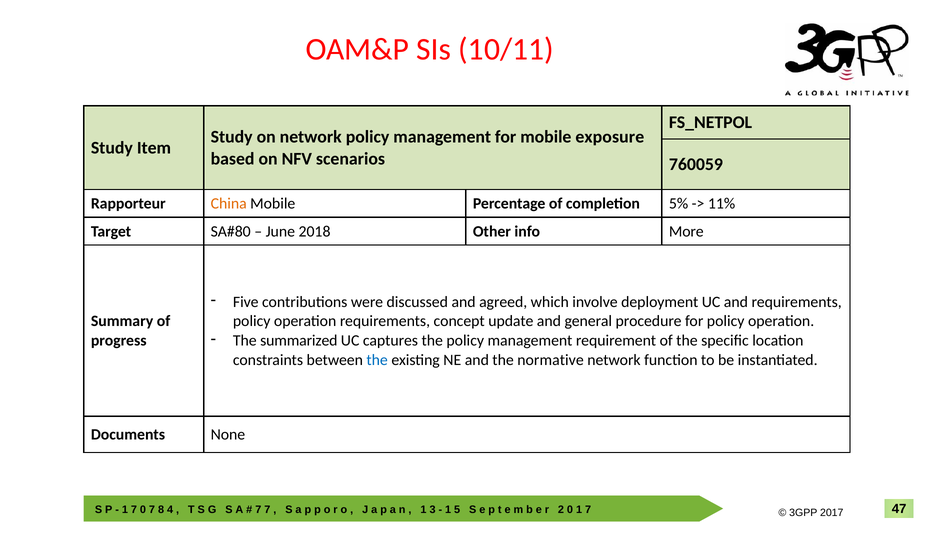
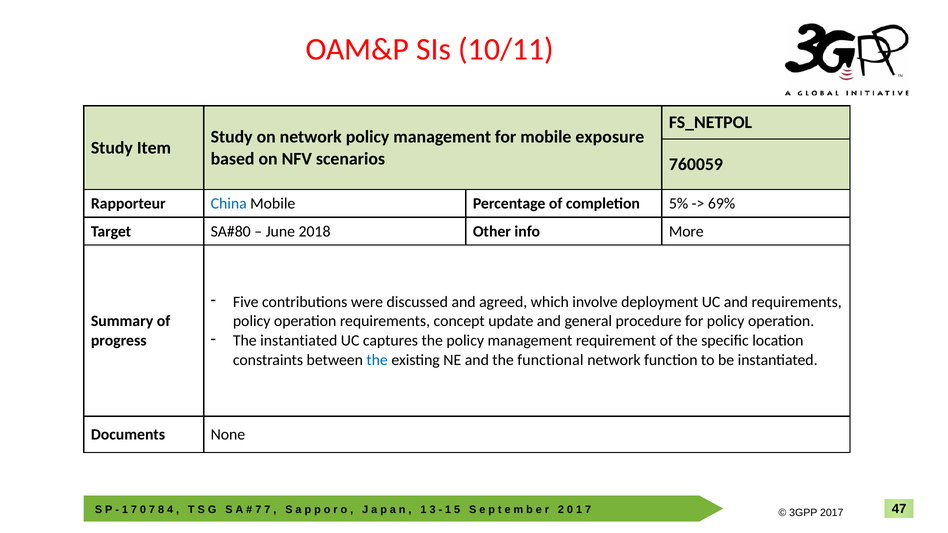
China colour: orange -> blue
11%: 11% -> 69%
The summarized: summarized -> instantiated
normative: normative -> functional
